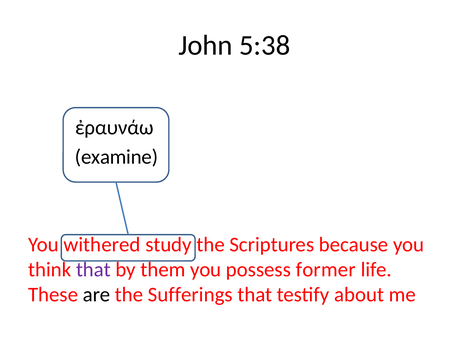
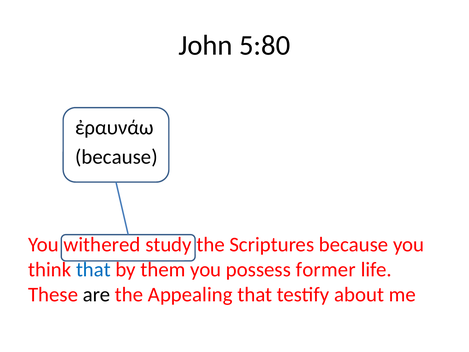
5:38: 5:38 -> 5:80
examine at (116, 157): examine -> because
that at (93, 269) colour: purple -> blue
Sufferings: Sufferings -> Appealing
